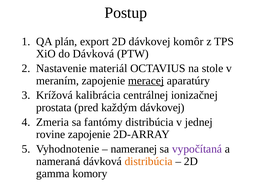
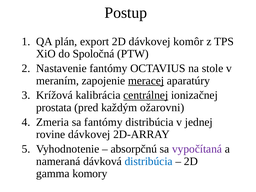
do Dávková: Dávková -> Spoločná
Nastavenie materiál: materiál -> fantómy
centrálnej underline: none -> present
každým dávkovej: dávkovej -> ožarovni
rovine zapojenie: zapojenie -> dávkovej
nameranej: nameranej -> absorpčnú
distribúcia at (149, 161) colour: orange -> blue
